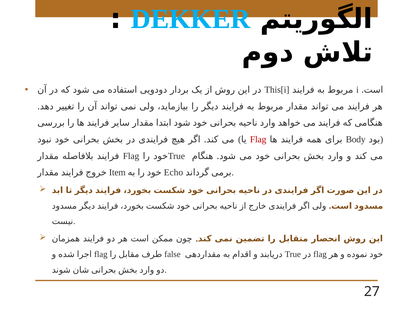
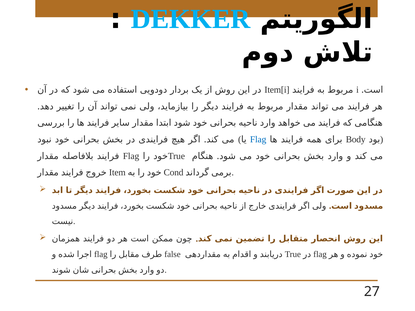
This[i: This[i -> Item[i
Flag at (258, 140) colour: red -> blue
Echo: Echo -> Cond
